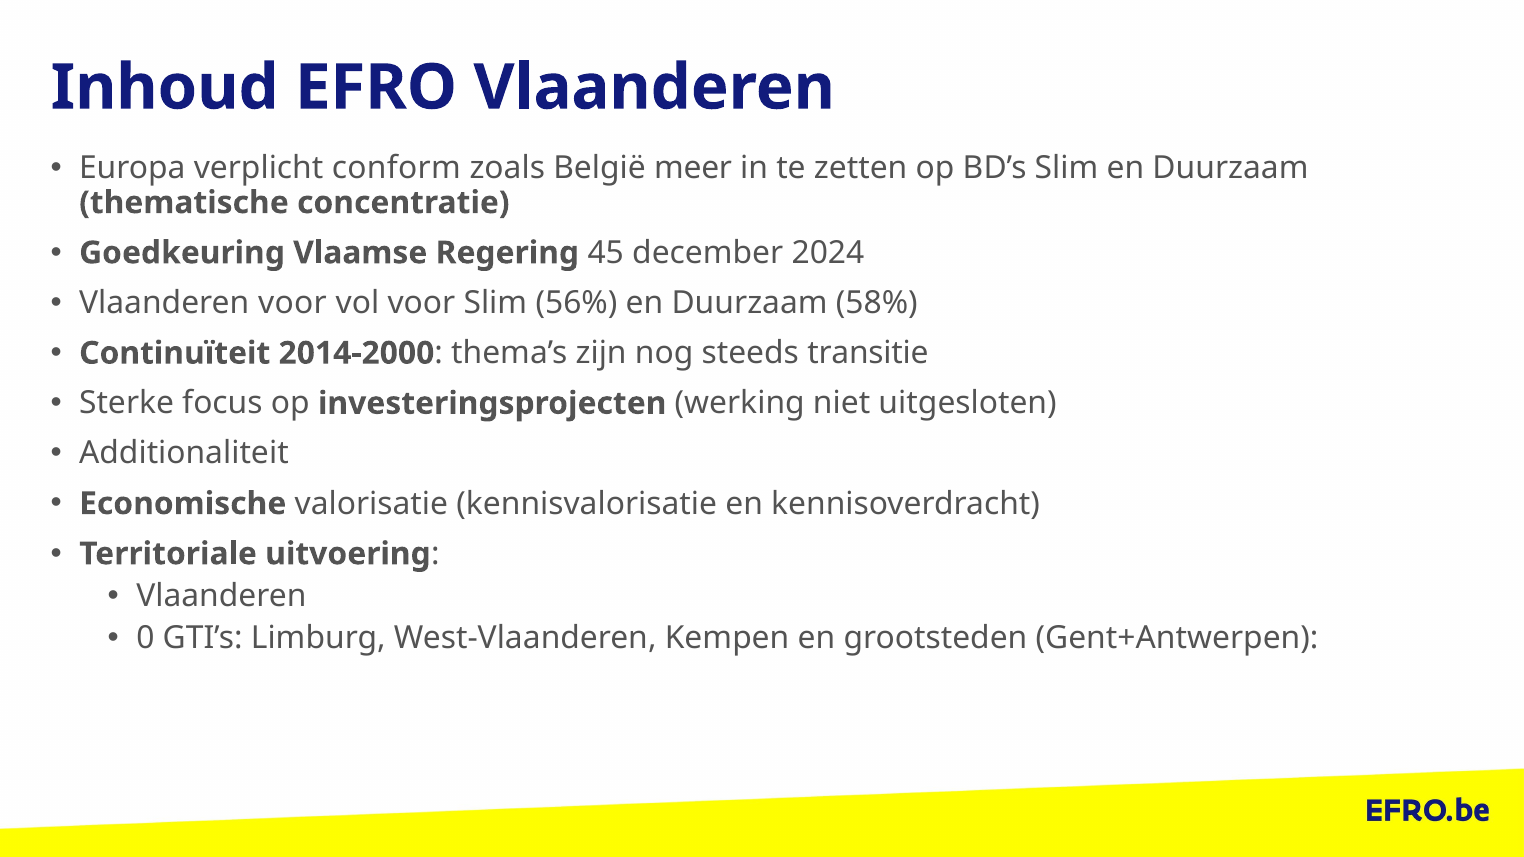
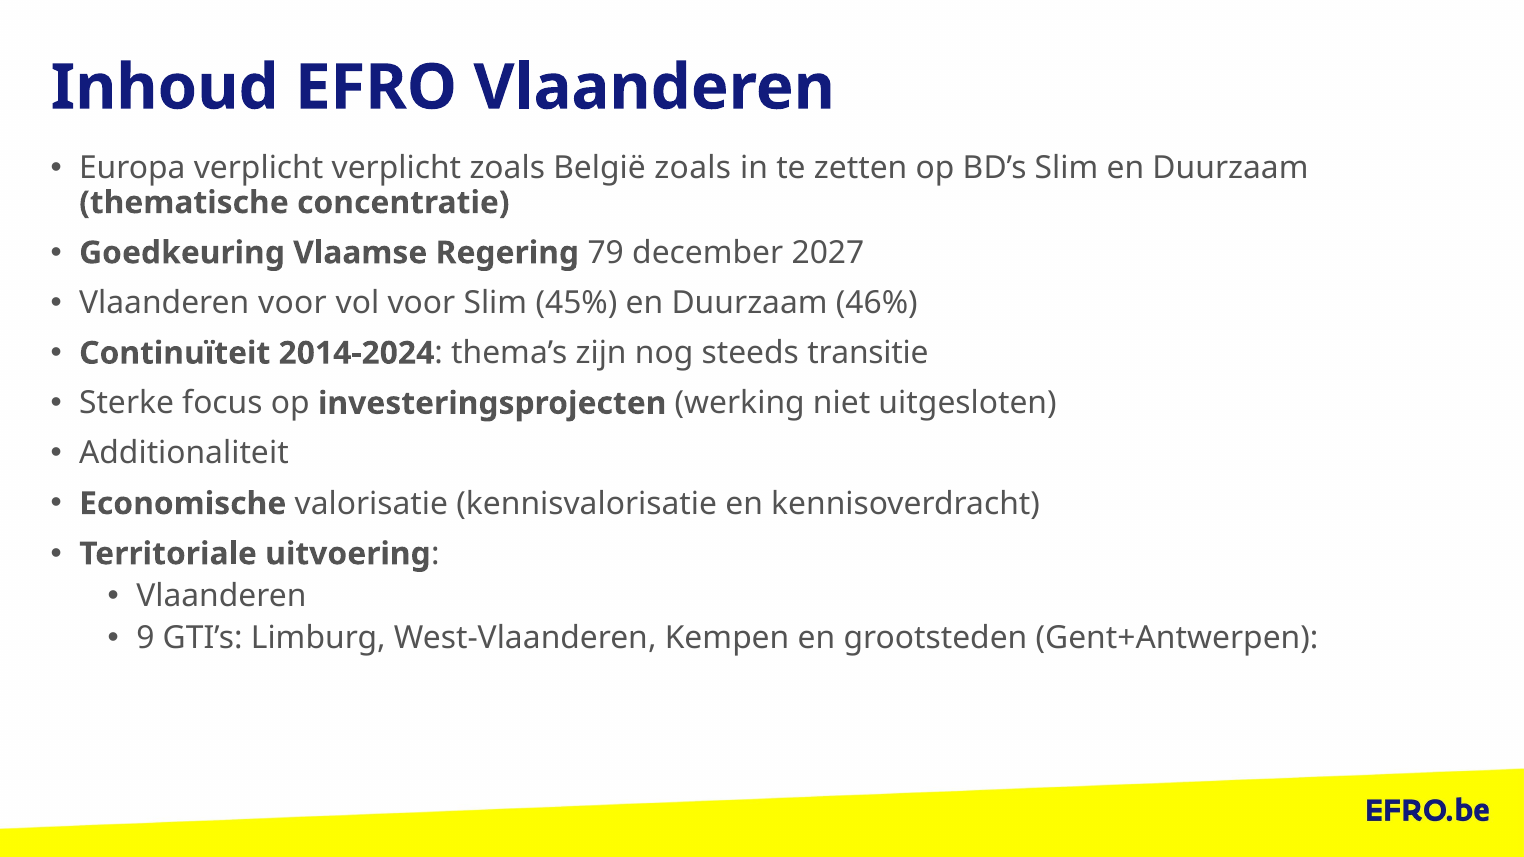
verplicht conform: conform -> verplicht
België meer: meer -> zoals
45: 45 -> 79
2024: 2024 -> 2027
56%: 56% -> 45%
58%: 58% -> 46%
2014-2000: 2014-2000 -> 2014-2024
0: 0 -> 9
